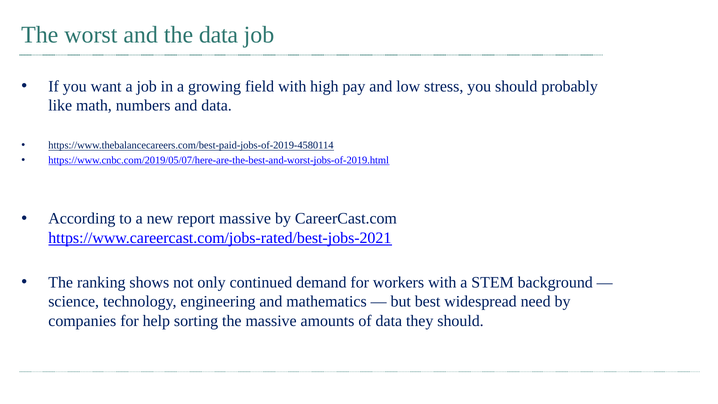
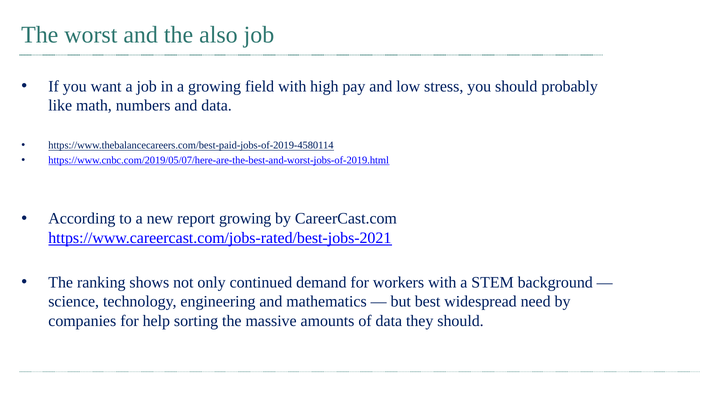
the data: data -> also
report massive: massive -> growing
